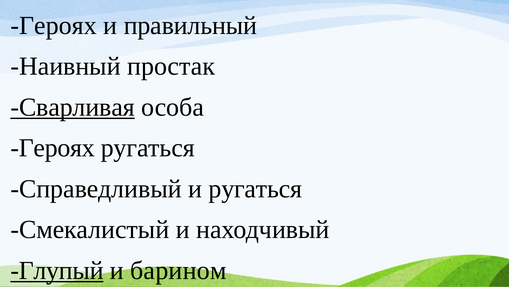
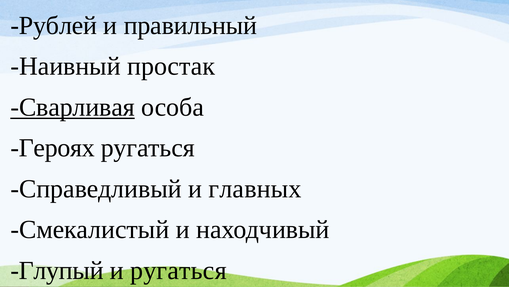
Героях at (54, 25): Героях -> Рублей
и ругаться: ругаться -> главных
Глупый underline: present -> none
и барином: барином -> ругаться
